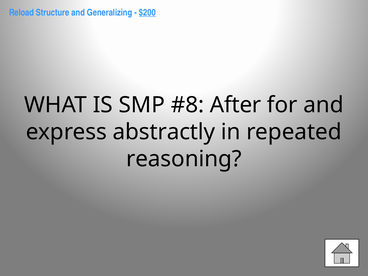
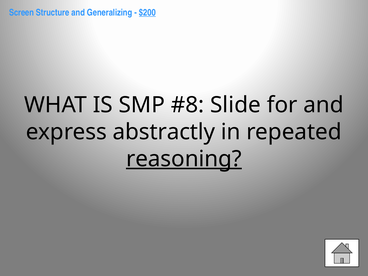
Reload: Reload -> Screen
After: After -> Slide
reasoning underline: none -> present
